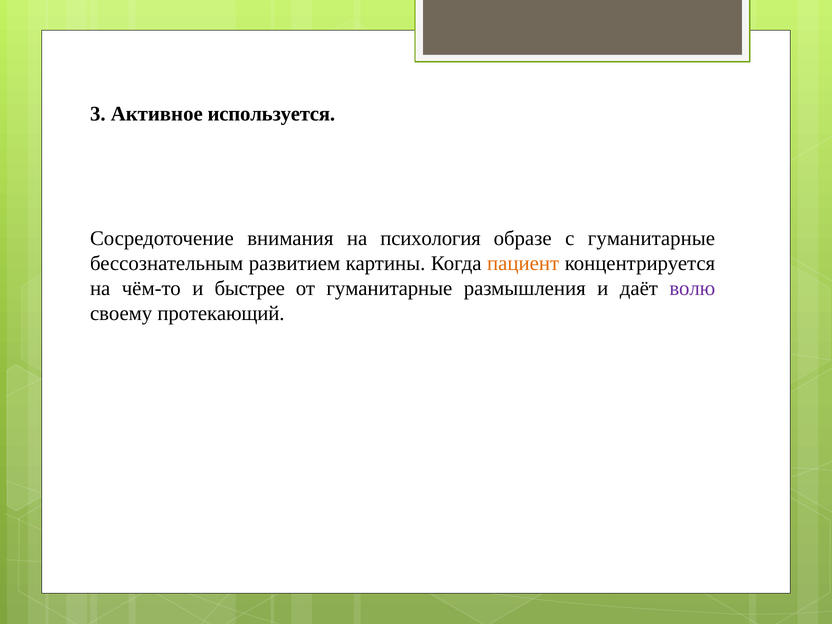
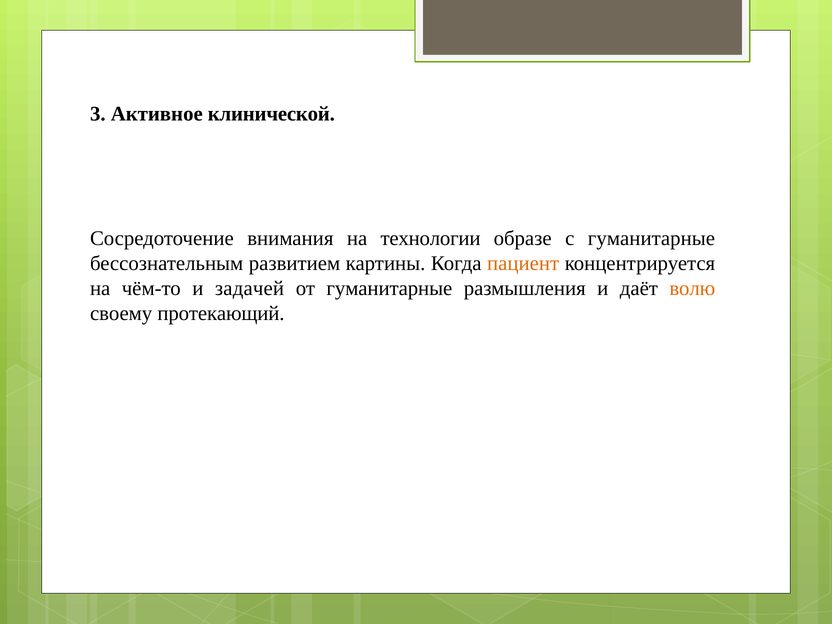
используется: используется -> клинической
психология: психология -> технологии
быстрее: быстрее -> задачей
волю colour: purple -> orange
